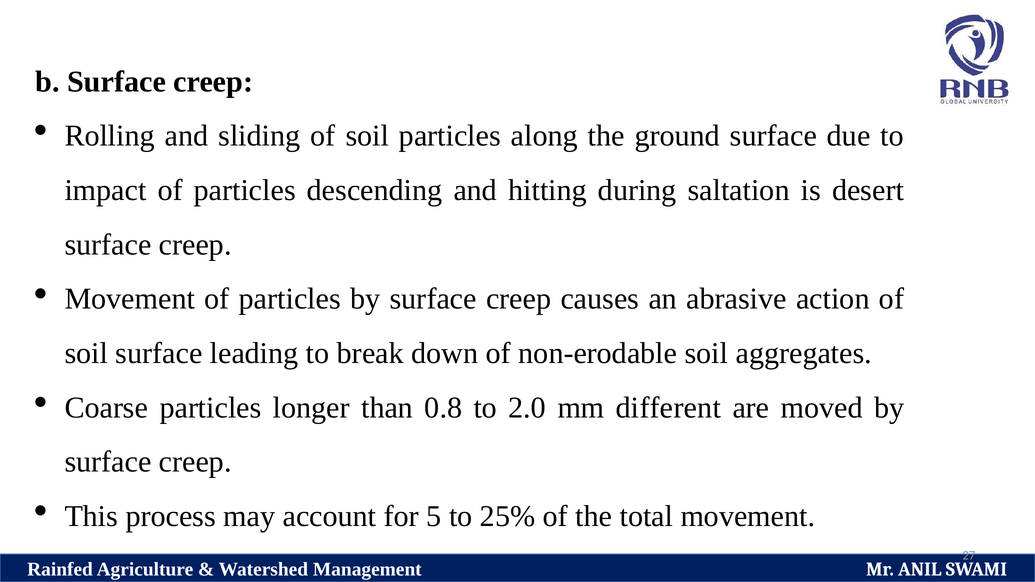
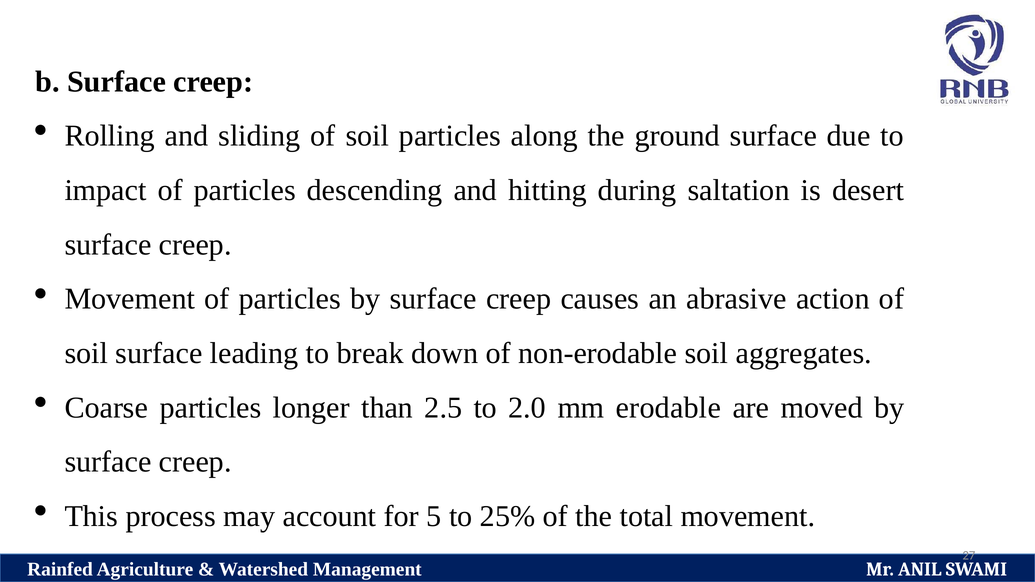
0.8: 0.8 -> 2.5
different: different -> erodable
